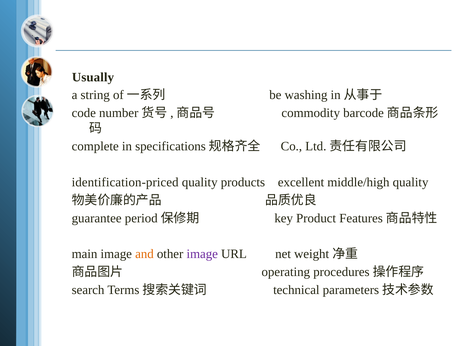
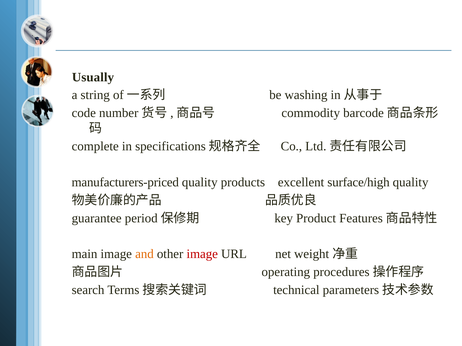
identification-priced: identification-priced -> manufacturers-priced
middle/high: middle/high -> surface/high
image at (202, 254) colour: purple -> red
